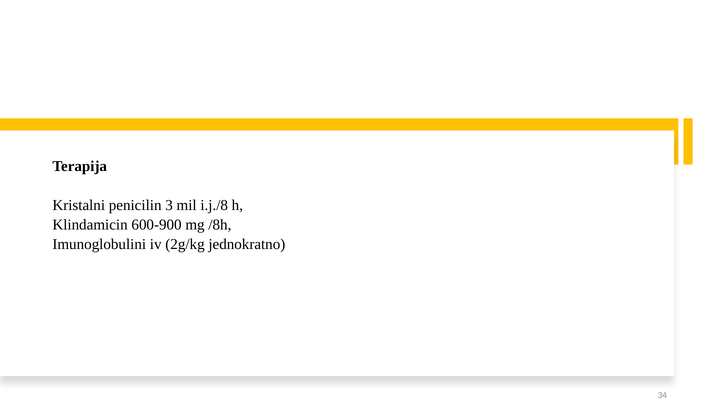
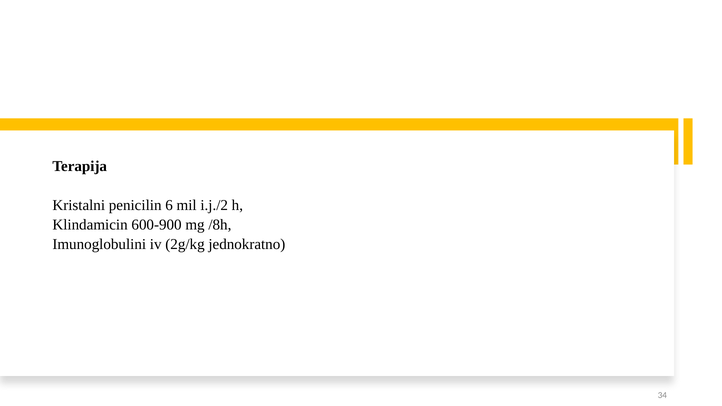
3: 3 -> 6
i.j./8: i.j./8 -> i.j./2
